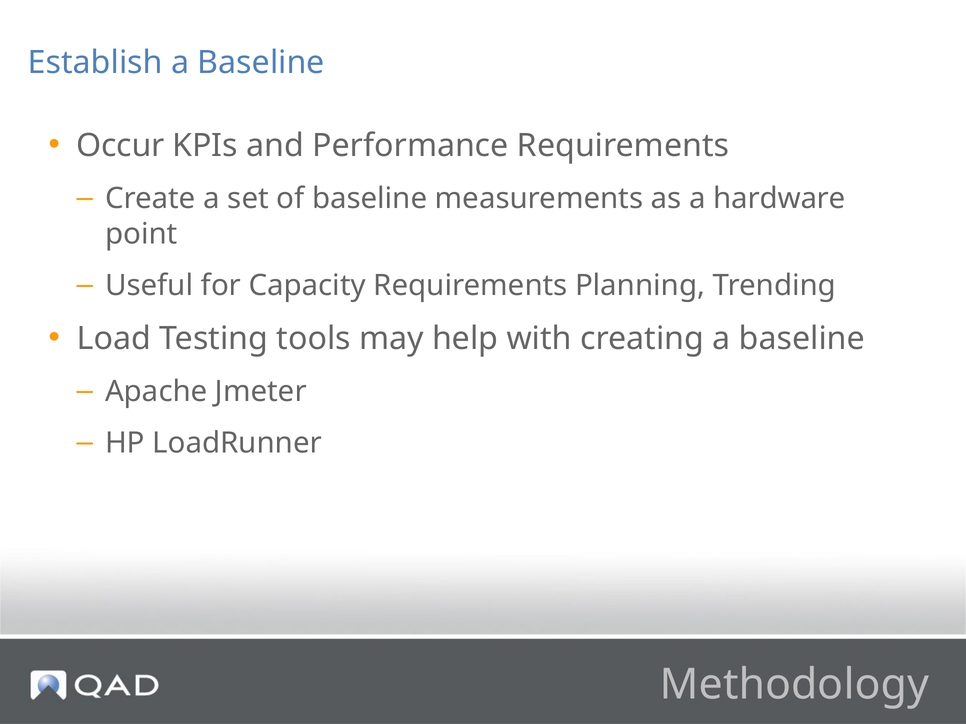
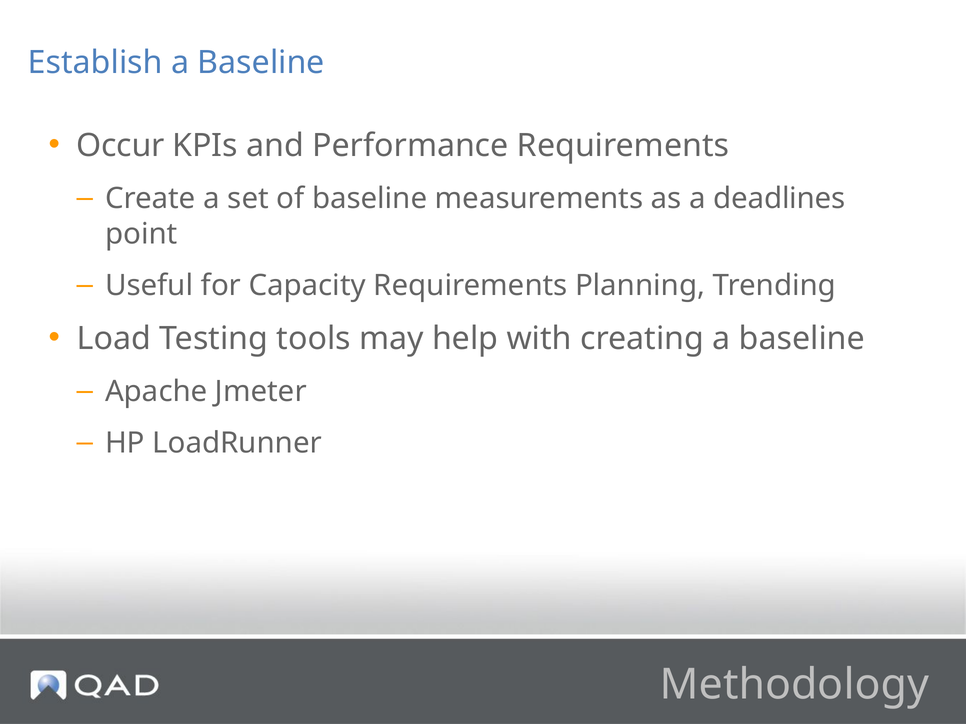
hardware: hardware -> deadlines
